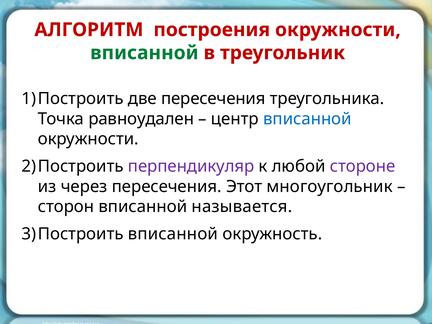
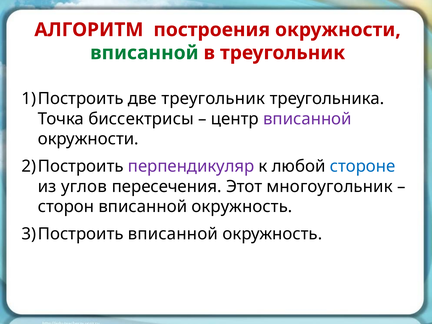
две пересечения: пересечения -> треугольник
равноудален: равноудален -> биссектрисы
вписанной at (307, 119) colour: blue -> purple
стороне colour: purple -> blue
через: через -> углов
называется at (242, 207): называется -> окружность
